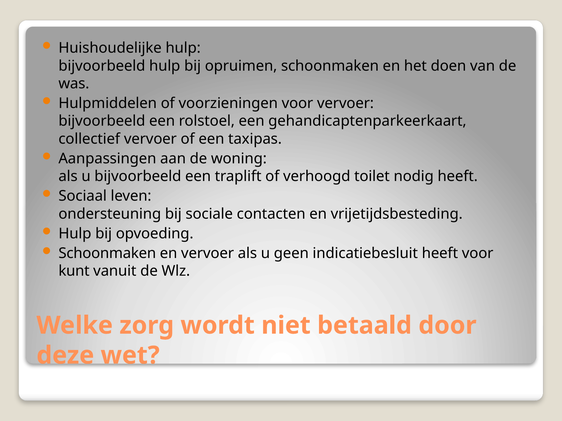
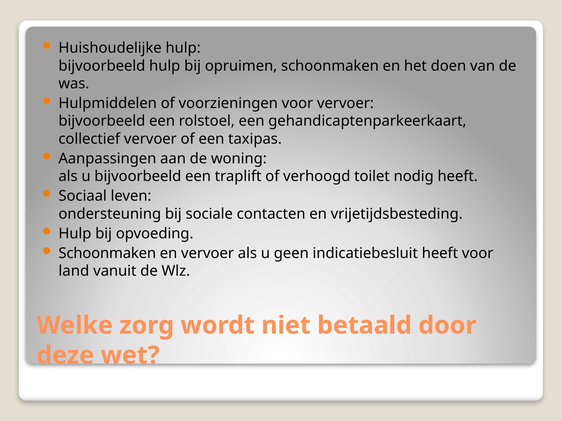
kunt: kunt -> land
